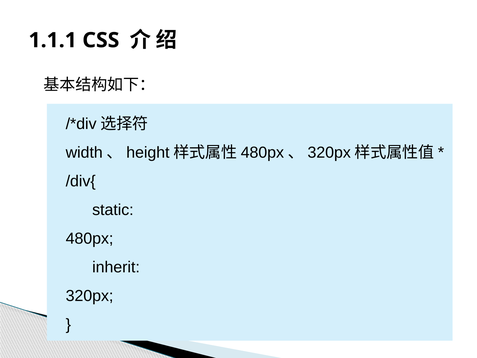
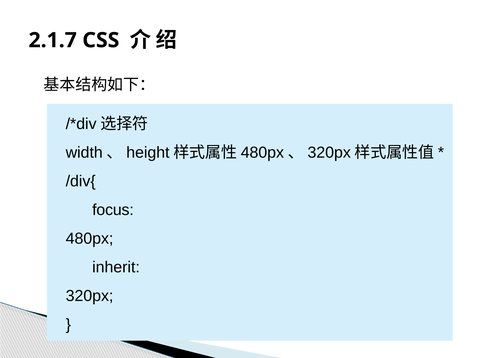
1.1.1: 1.1.1 -> 2.1.7
static: static -> focus
